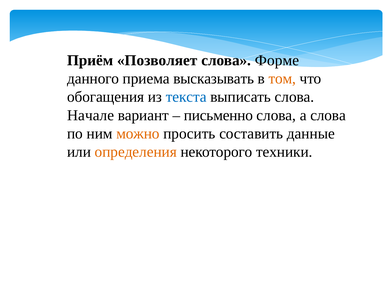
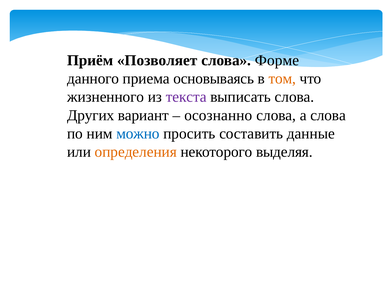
высказывать: высказывать -> основываясь
обогащения: обогащения -> жизненного
текста colour: blue -> purple
Начале: Начале -> Других
письменно: письменно -> осознанно
можно colour: orange -> blue
техники: техники -> выделяя
